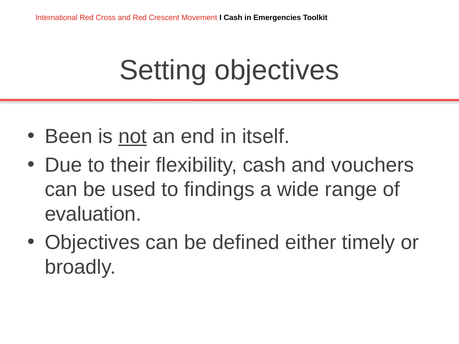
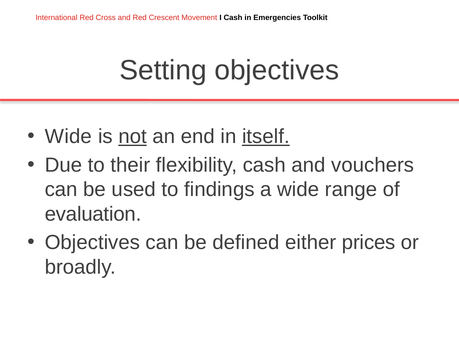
Been at (69, 137): Been -> Wide
itself underline: none -> present
timely: timely -> prices
